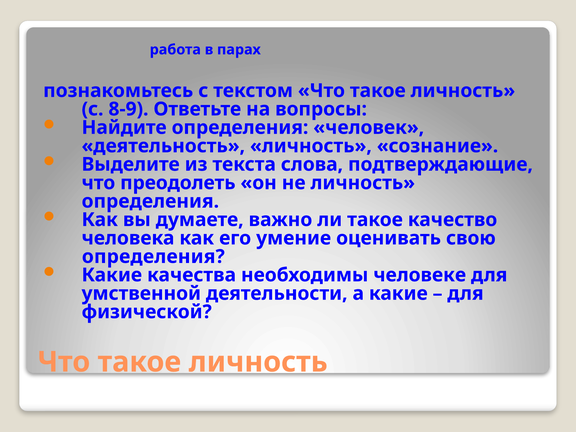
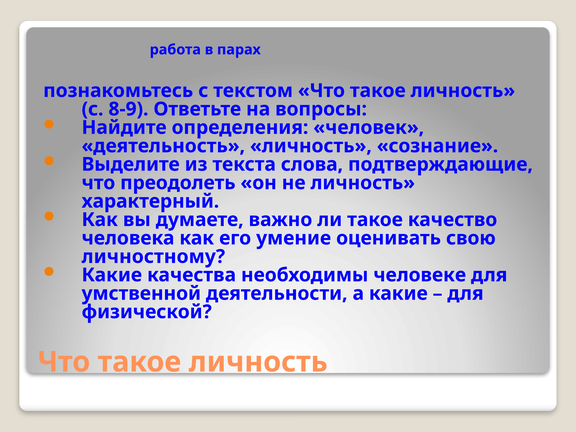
определения at (150, 201): определения -> характерный
определения at (153, 257): определения -> личностному
